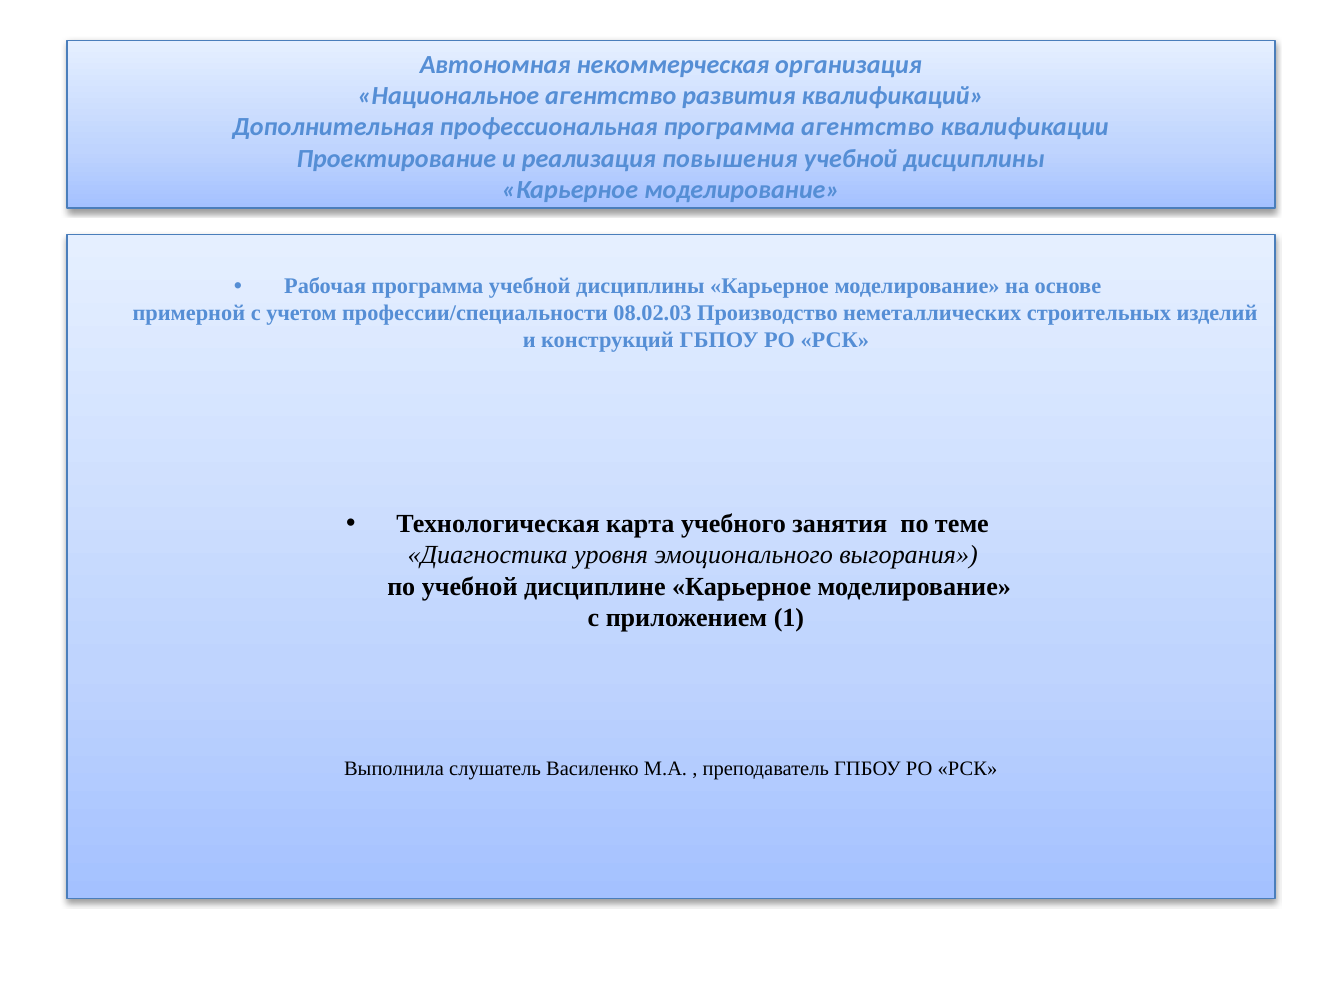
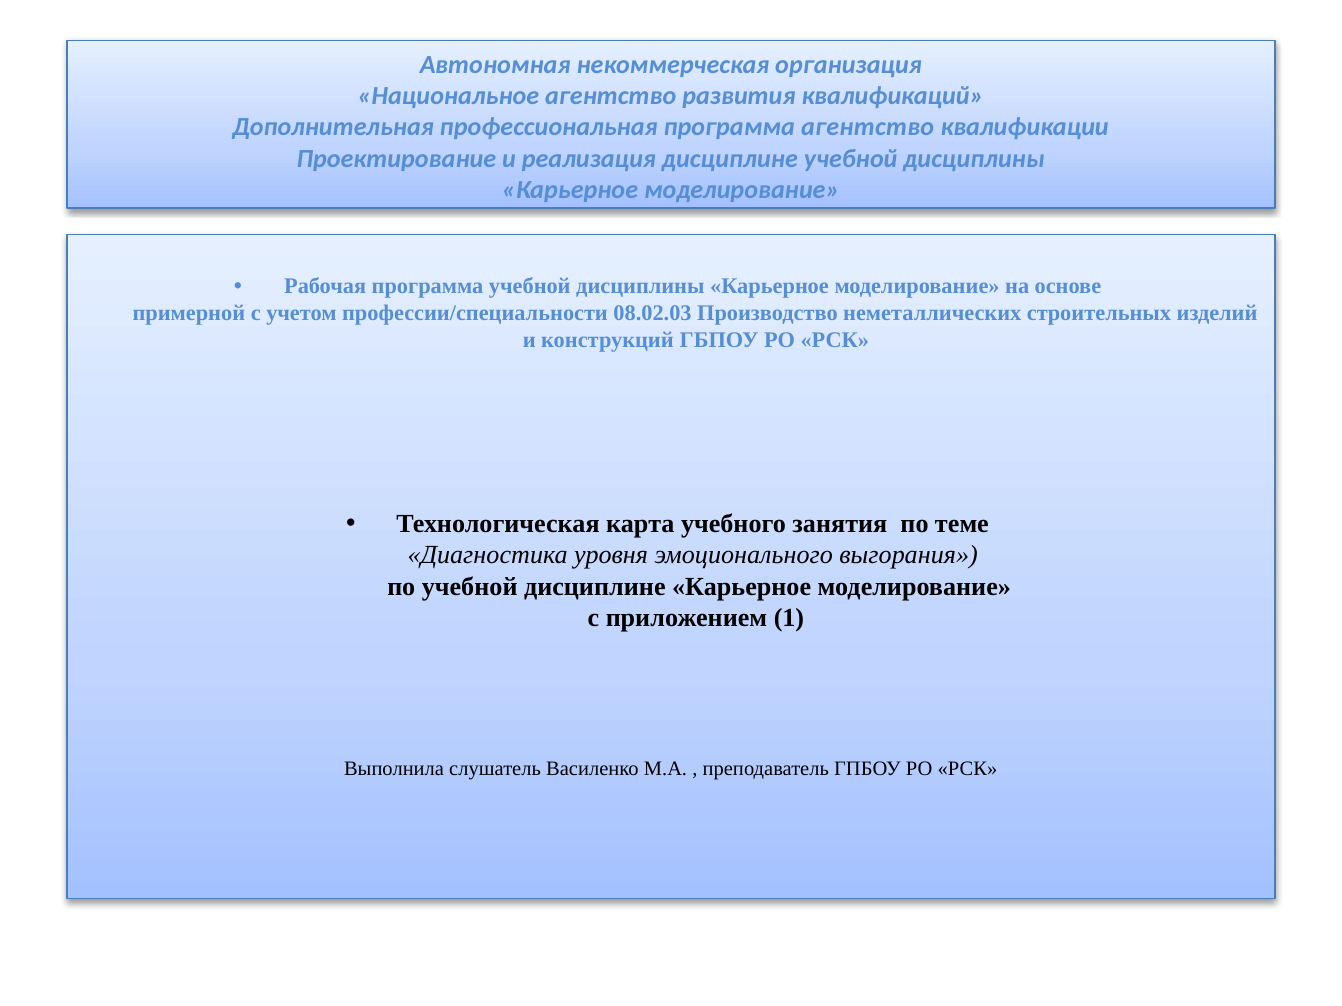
реализация повышения: повышения -> дисциплине
